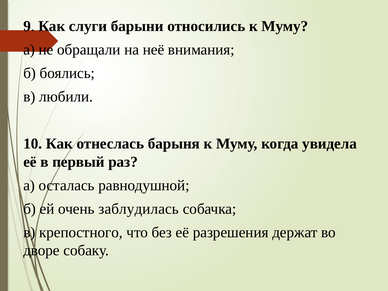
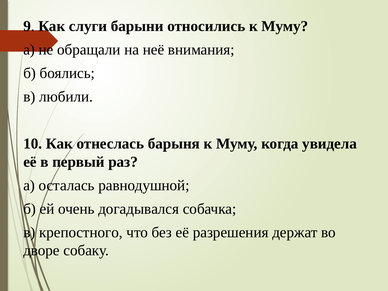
заблудилась: заблудилась -> догадывался
